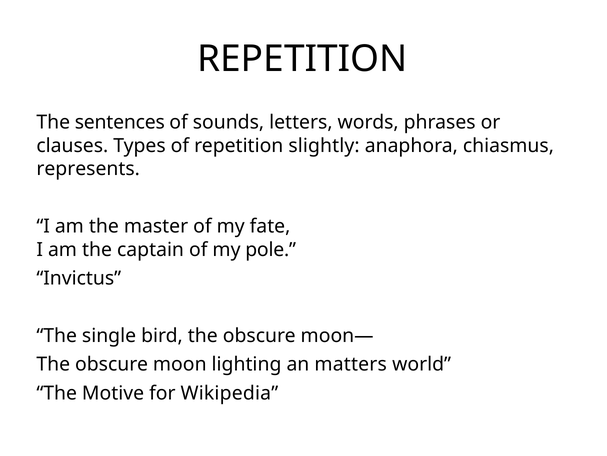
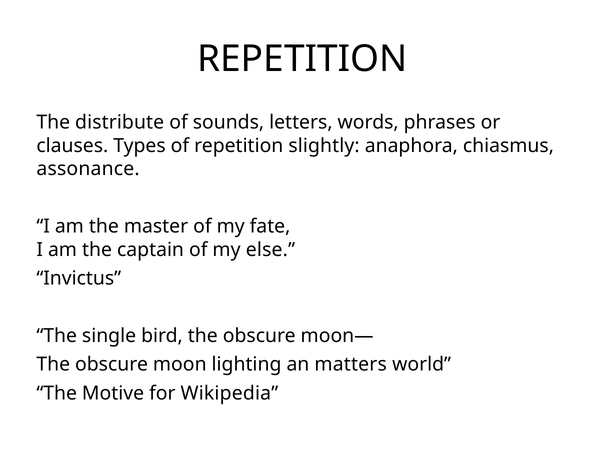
sentences: sentences -> distribute
represents: represents -> assonance
pole: pole -> else
